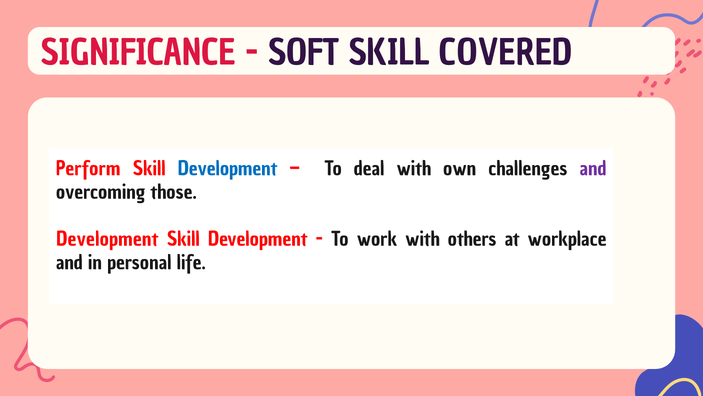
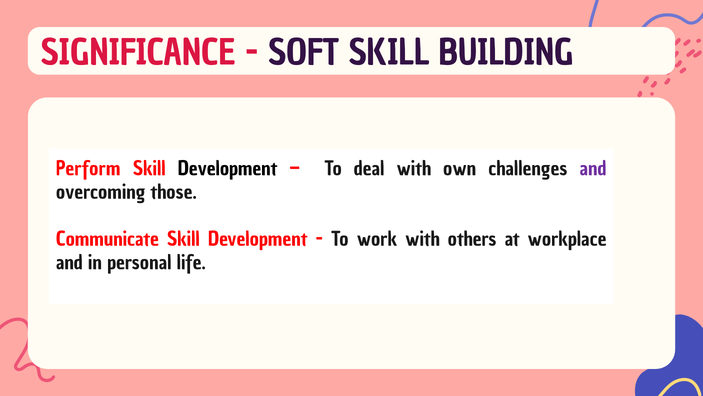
COVERED: COVERED -> BUILDING
Development at (228, 169) colour: blue -> black
Development at (107, 239): Development -> Communicate
